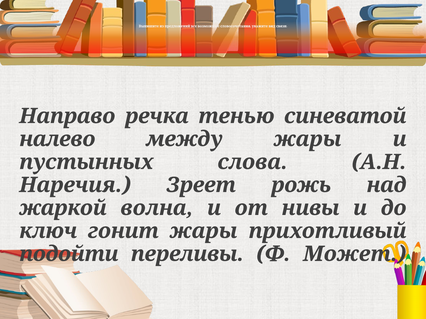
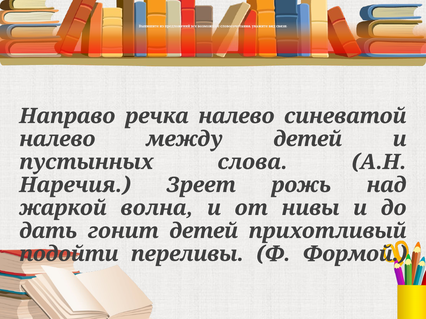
речка тенью: тенью -> налево
между жары: жары -> детей
ключ: ключ -> дать
гонит жары: жары -> детей
Может: Может -> Формой
